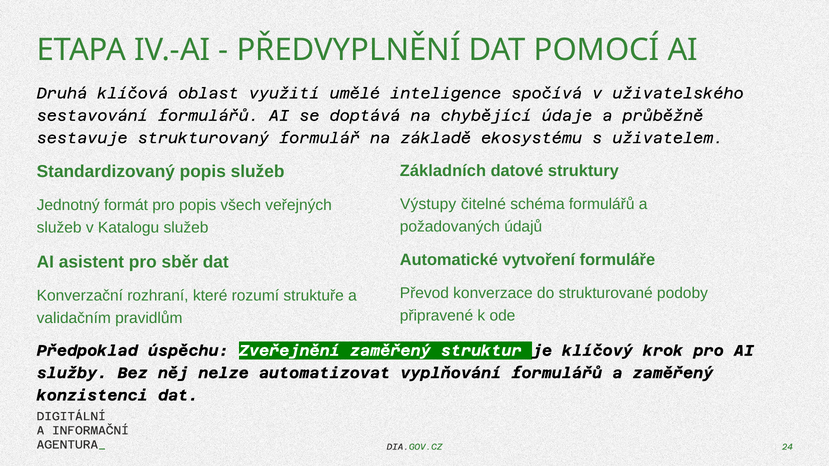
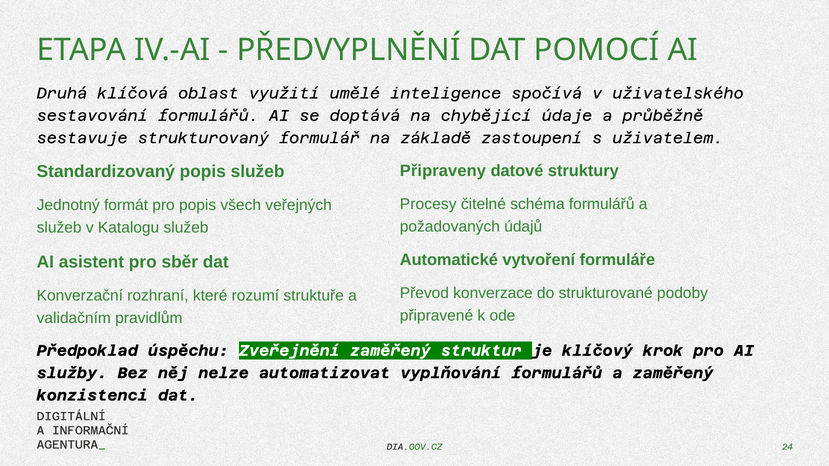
ekosystému: ekosystému -> zastoupení
Základních: Základních -> Připraveny
Výstupy: Výstupy -> Procesy
